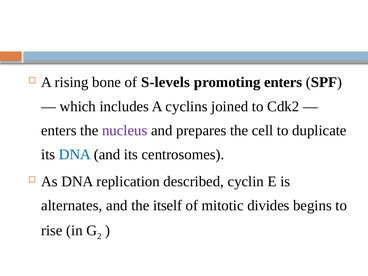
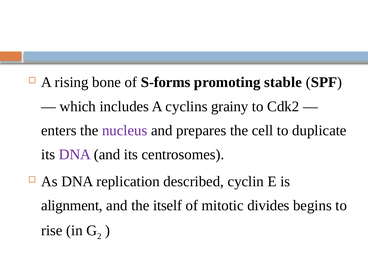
S-levels: S-levels -> S-forms
promoting enters: enters -> stable
joined: joined -> grainy
DNA at (75, 154) colour: blue -> purple
alternates: alternates -> alignment
